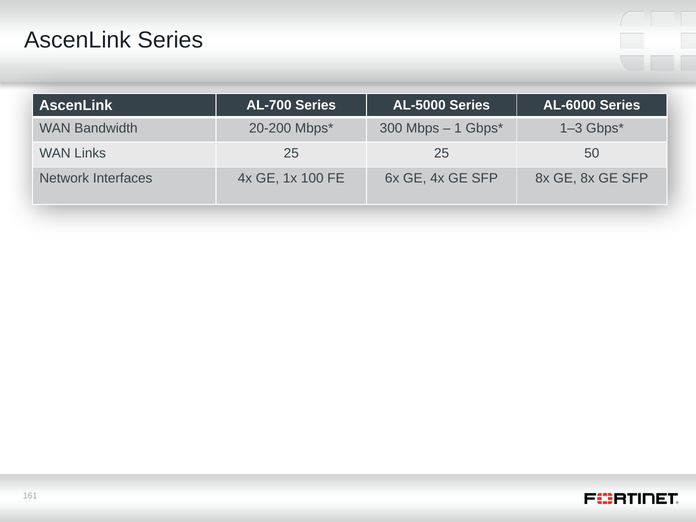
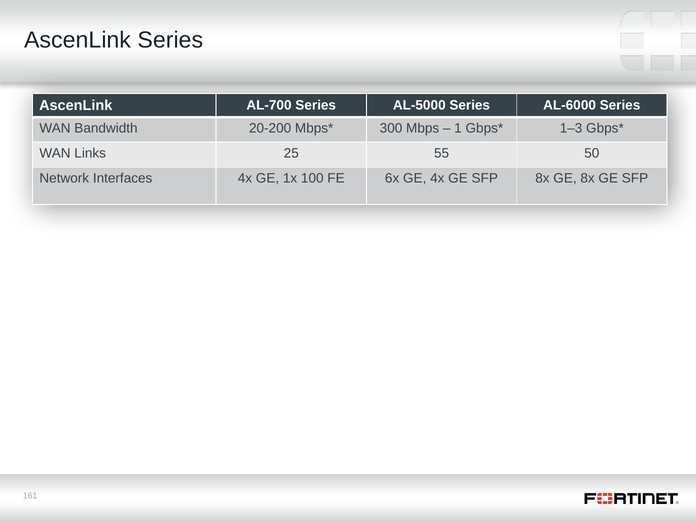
25 25: 25 -> 55
